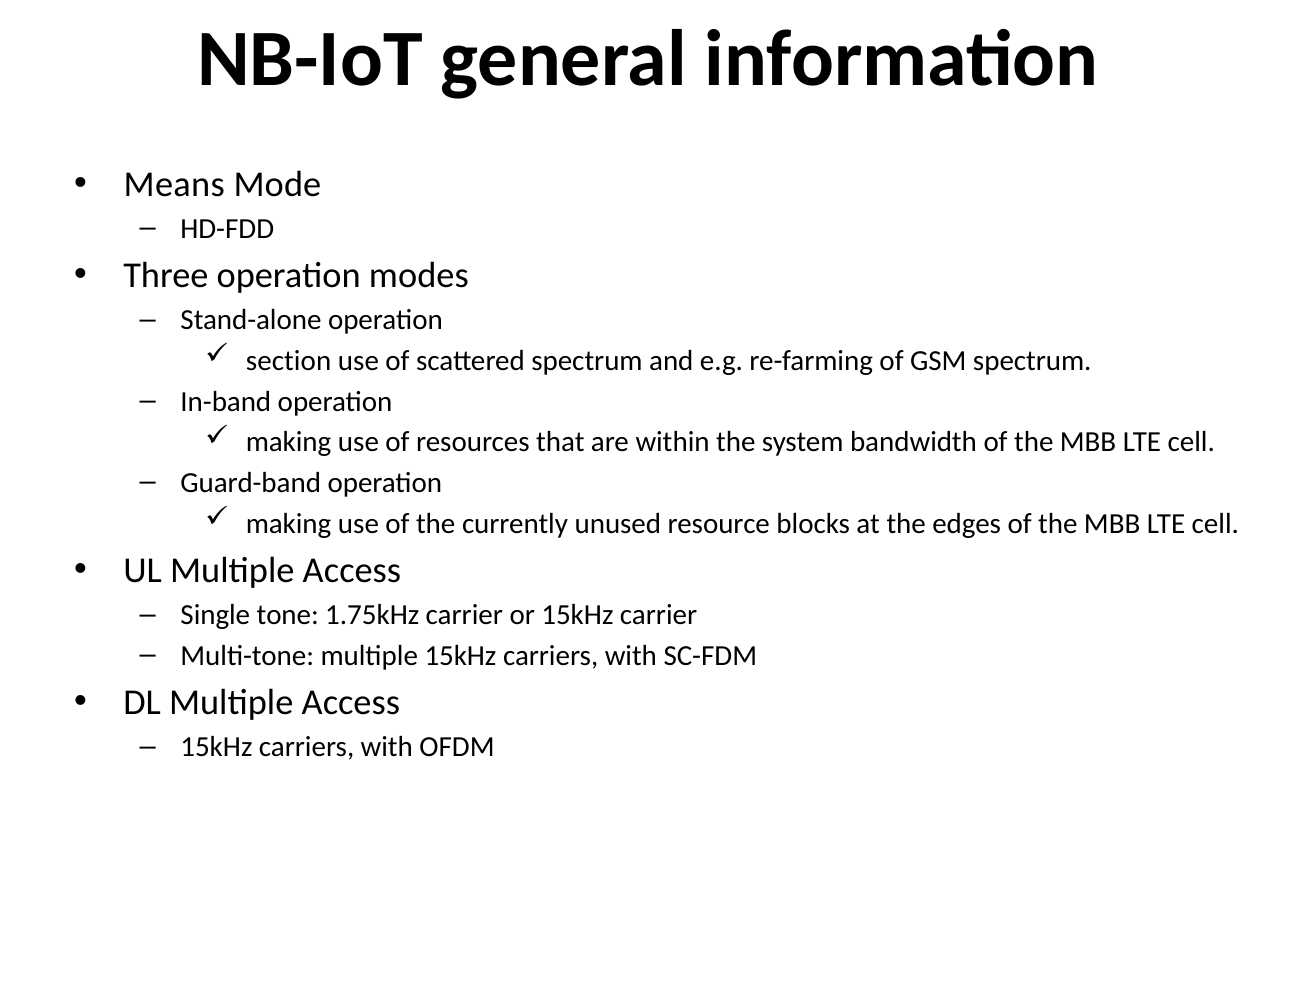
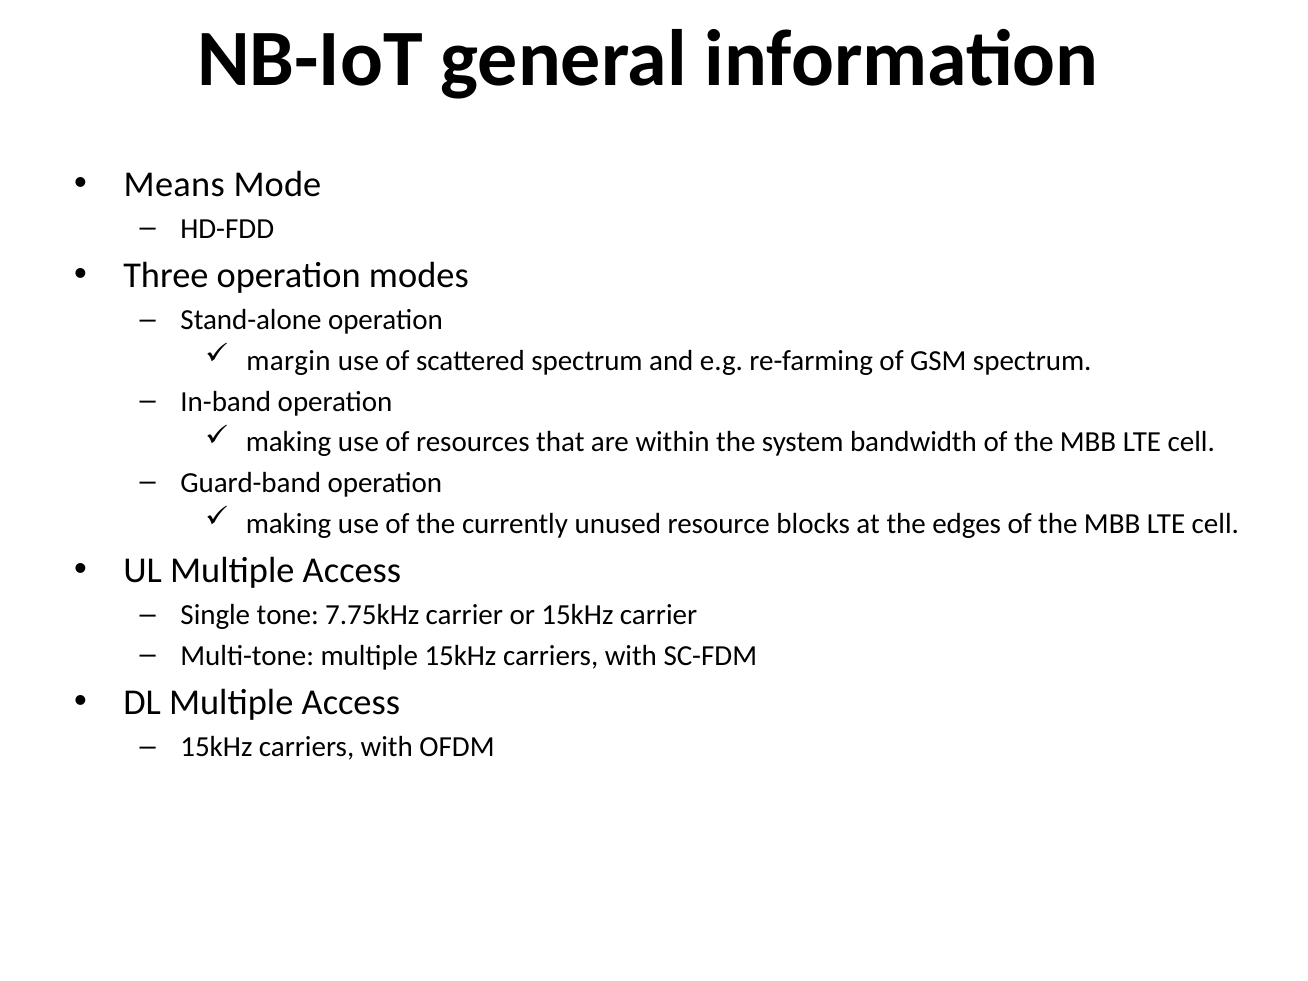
section: section -> margin
1.75kHz: 1.75kHz -> 7.75kHz
